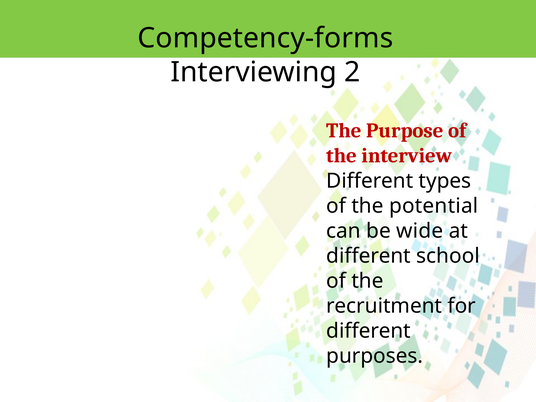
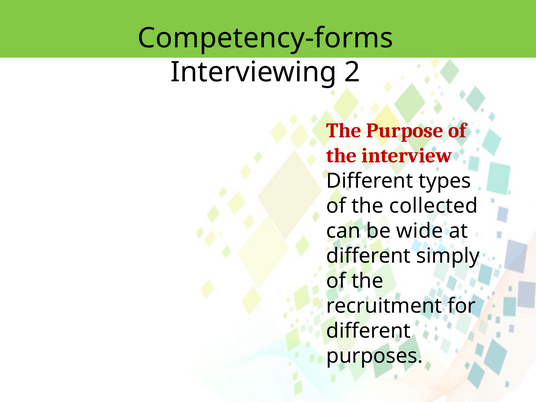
potential: potential -> collected
school: school -> simply
